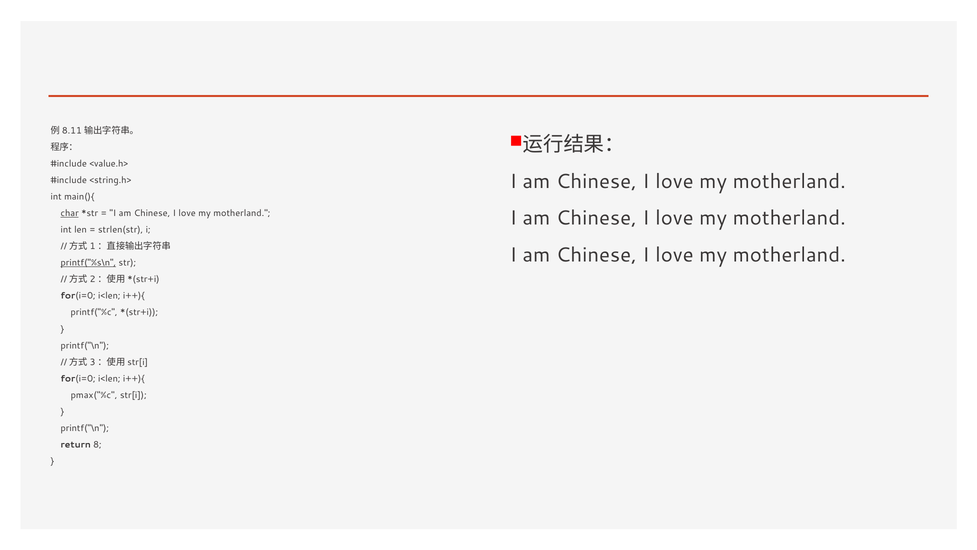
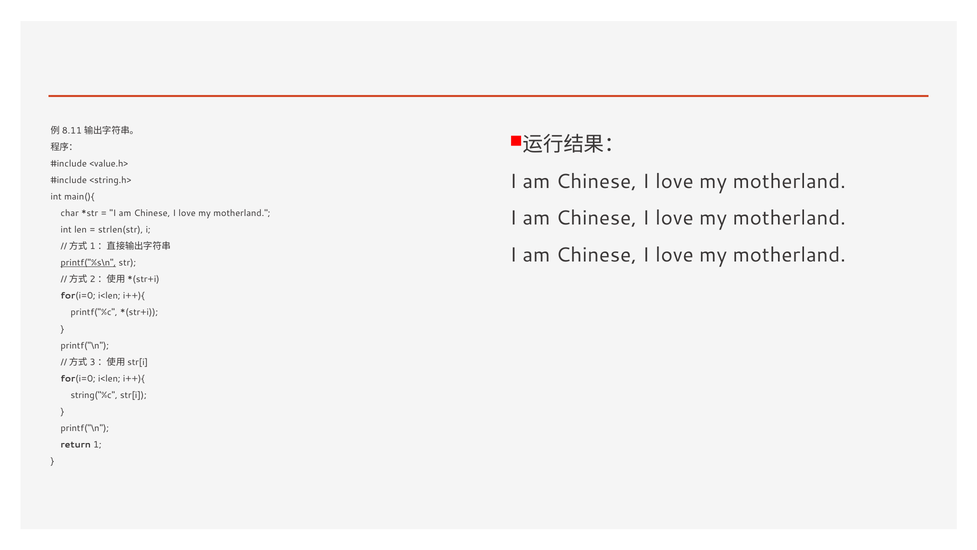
char underline: present -> none
pmax("%c: pmax("%c -> string("%c
8: 8 -> 1
